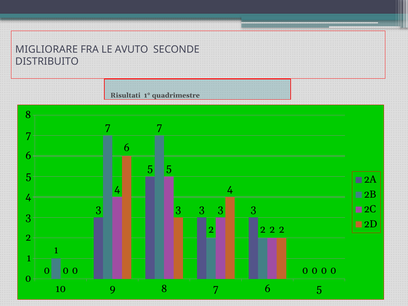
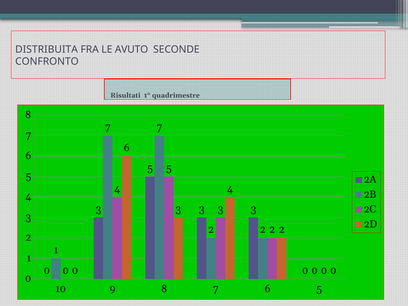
MIGLIORARE: MIGLIORARE -> DISTRIBUITA
DISTRIBUITO: DISTRIBUITO -> CONFRONTO
